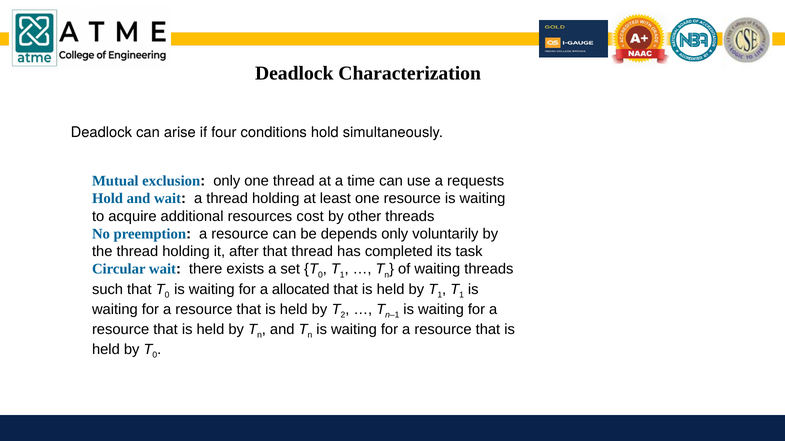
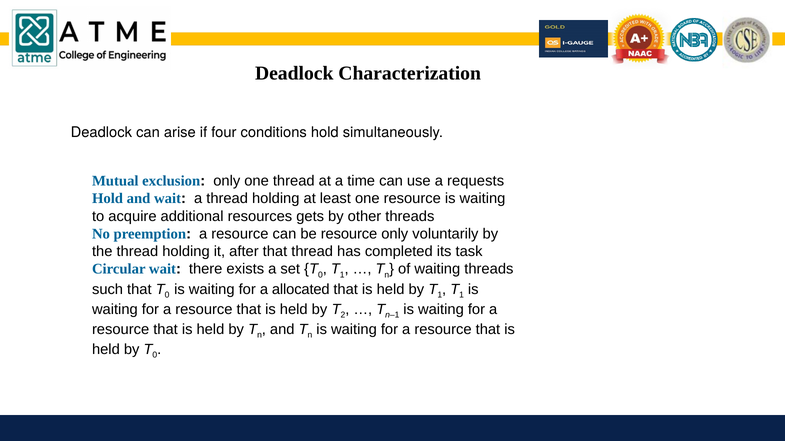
cost: cost -> gets
be depends: depends -> resource
